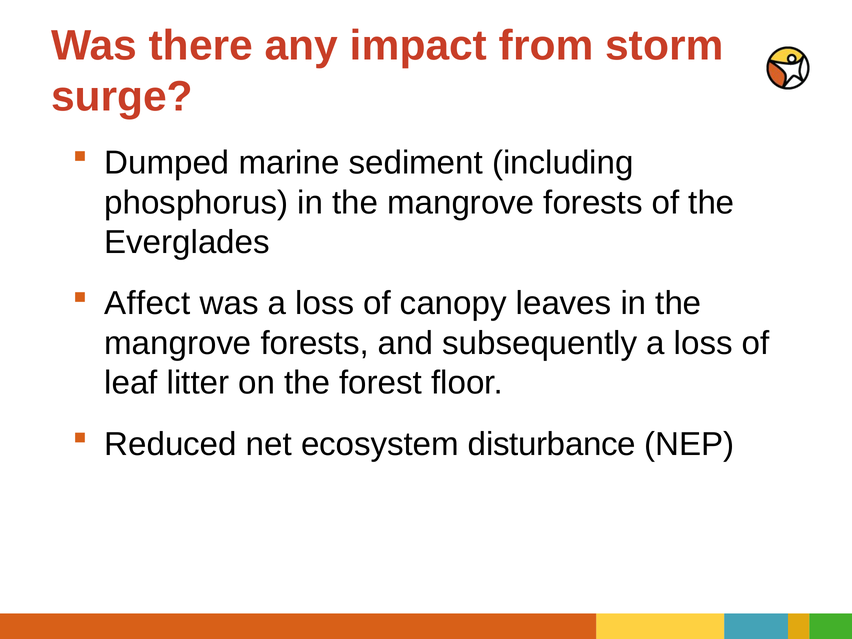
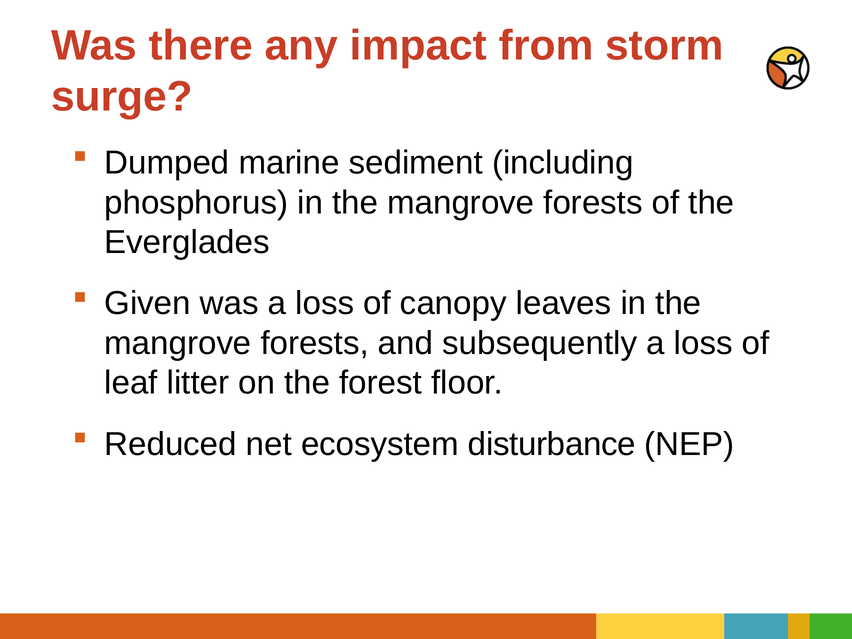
Affect: Affect -> Given
